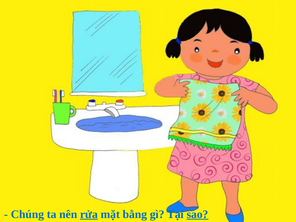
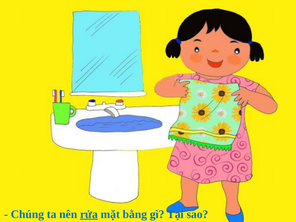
sao underline: present -> none
